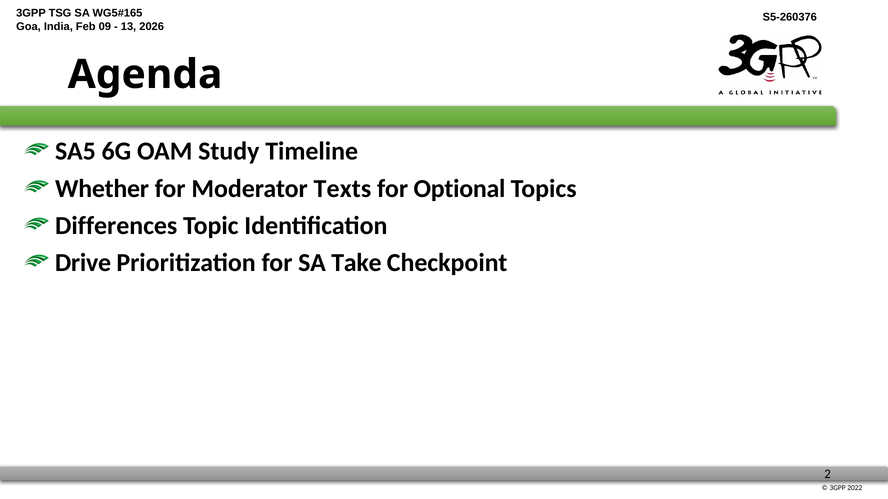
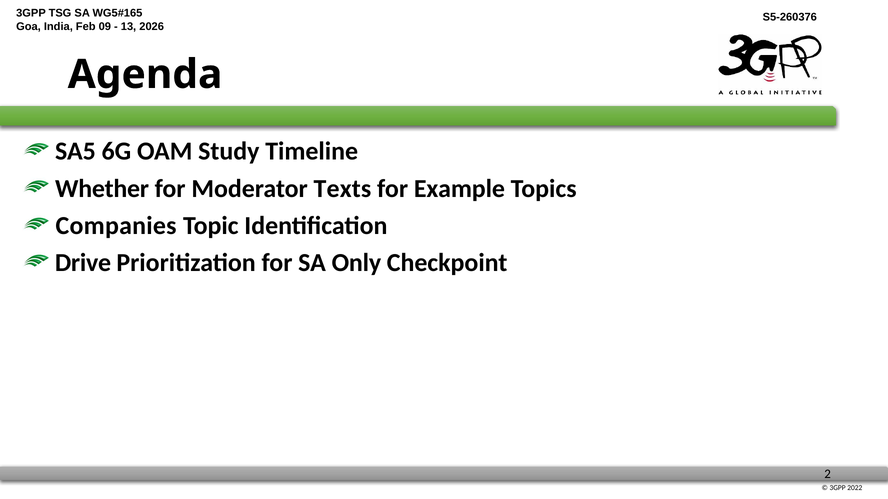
Optional: Optional -> Example
Differences: Differences -> Companies
Take: Take -> Only
